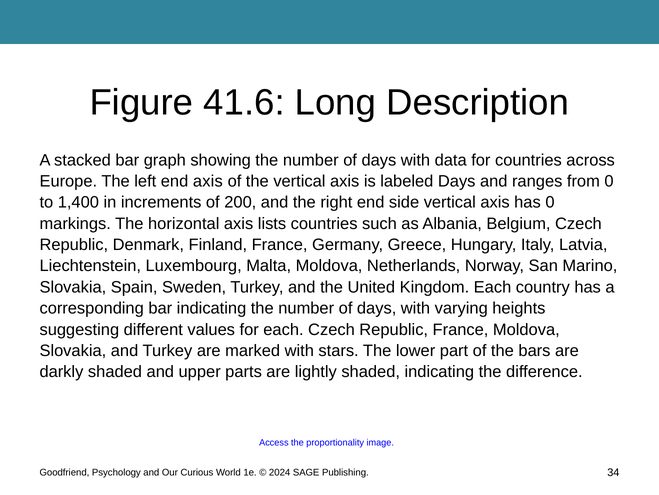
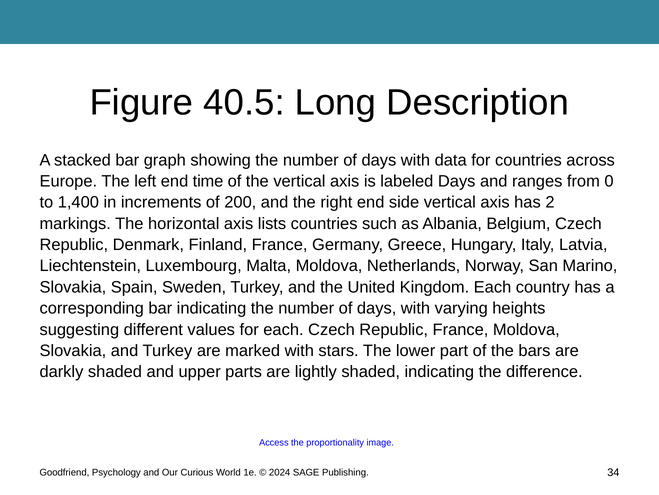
41.6: 41.6 -> 40.5
end axis: axis -> time
has 0: 0 -> 2
